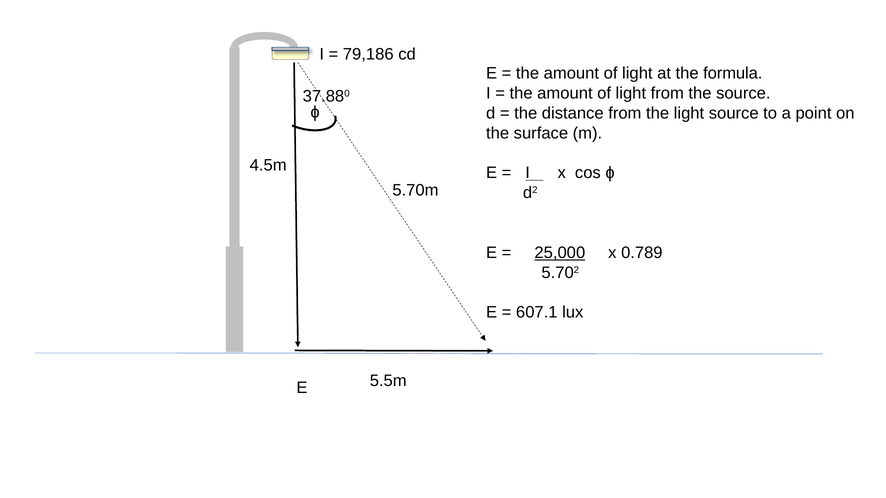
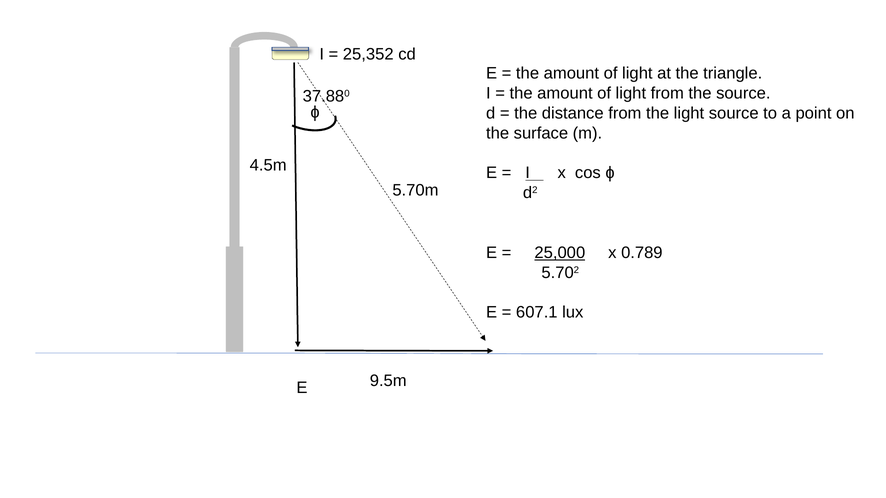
79,186: 79,186 -> 25,352
formula: formula -> triangle
5.5m: 5.5m -> 9.5m
